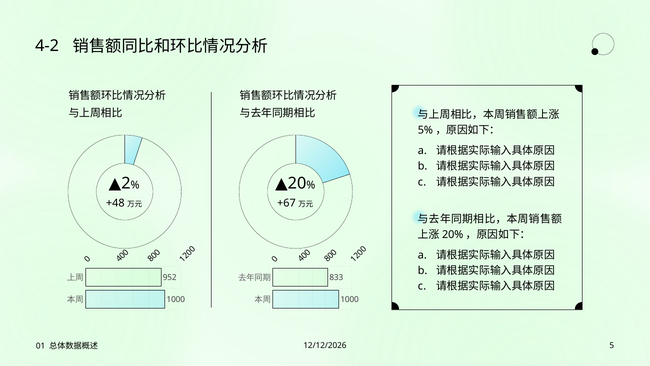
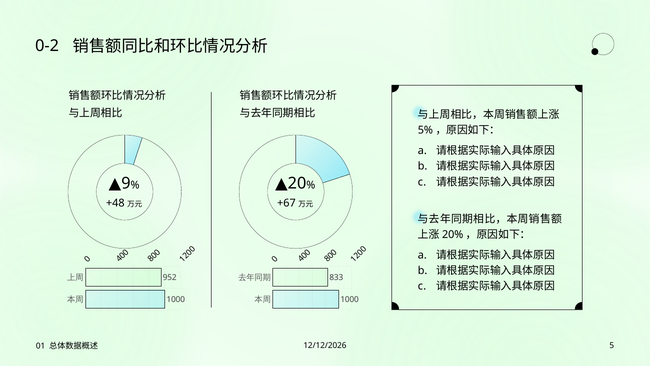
4-2: 4-2 -> 0-2
2 at (126, 183): 2 -> 9
